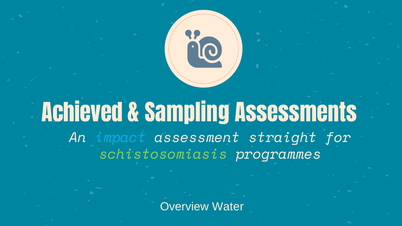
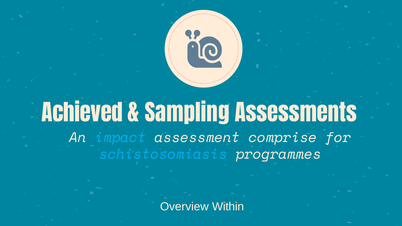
straight: straight -> comprise
schistosomiasis colour: light green -> light blue
Water: Water -> Within
